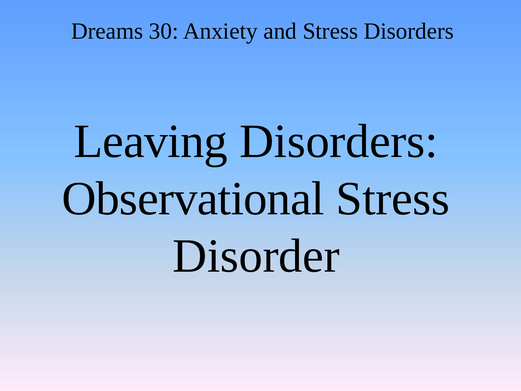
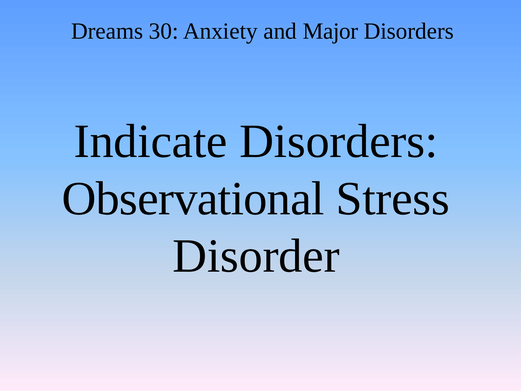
and Stress: Stress -> Major
Leaving: Leaving -> Indicate
